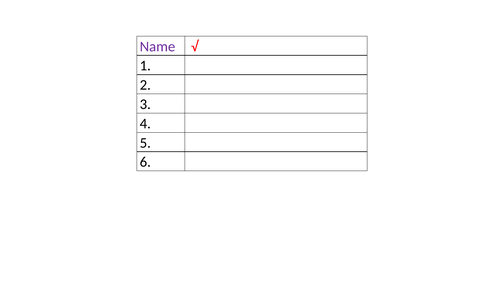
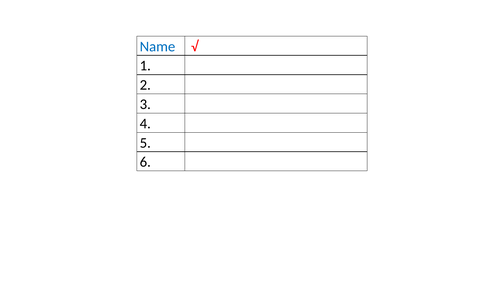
Name colour: purple -> blue
